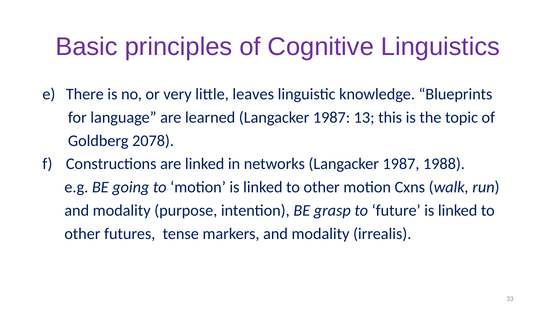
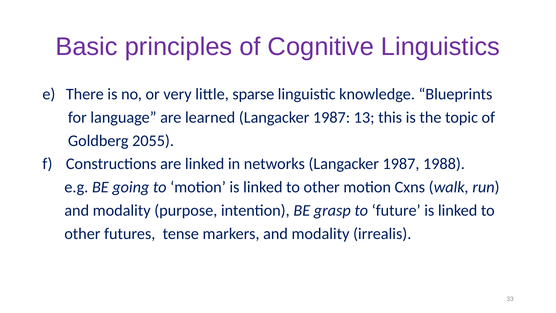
leaves: leaves -> sparse
2078: 2078 -> 2055
